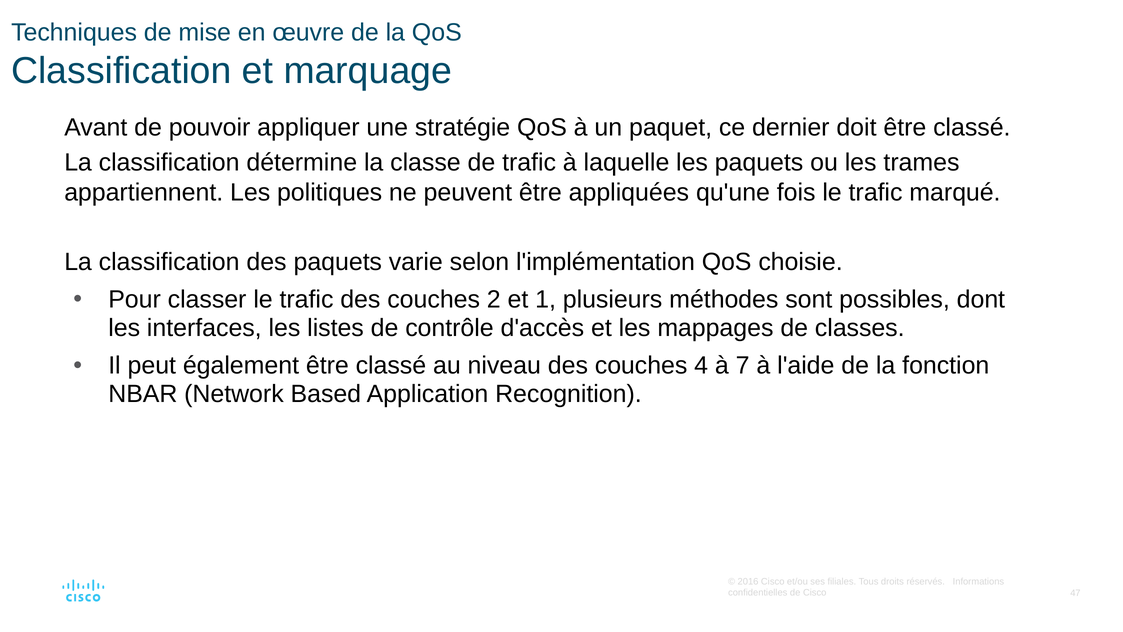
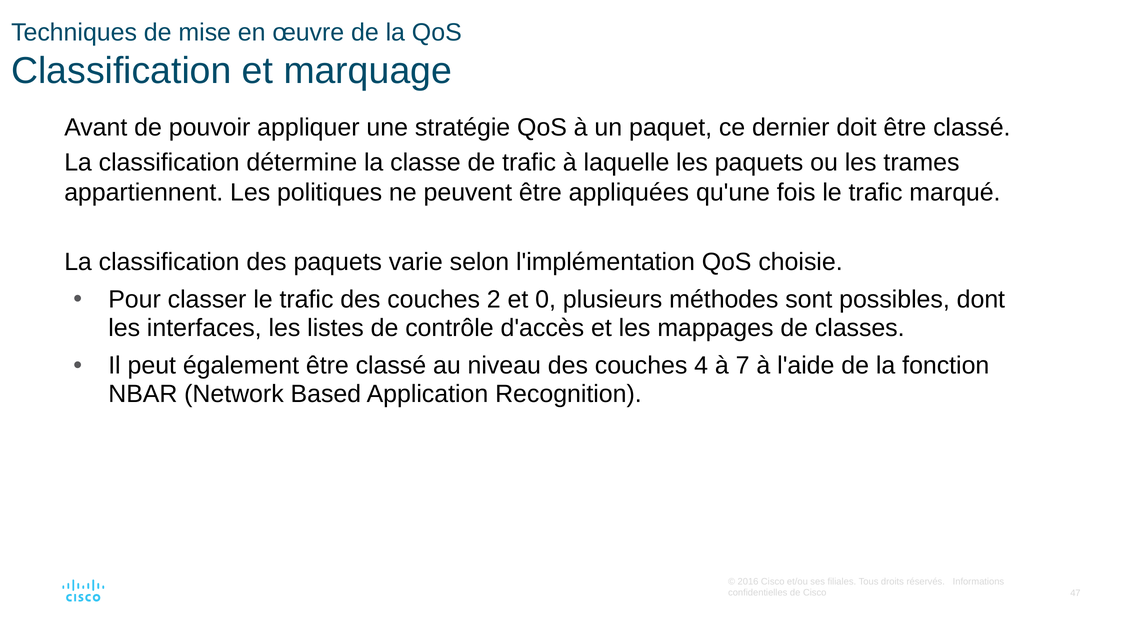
1: 1 -> 0
